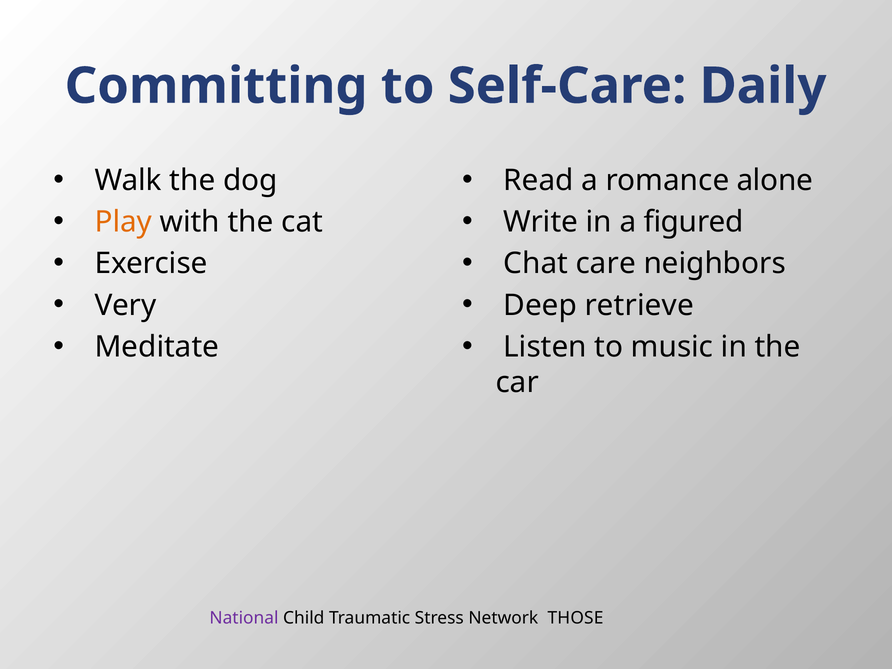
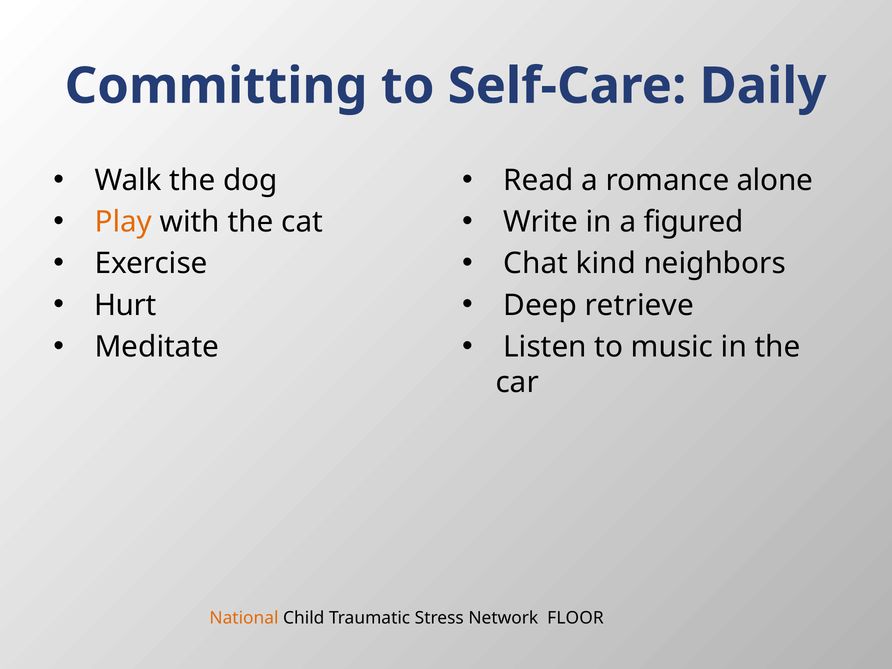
care: care -> kind
Very: Very -> Hurt
National colour: purple -> orange
THOSE: THOSE -> FLOOR
